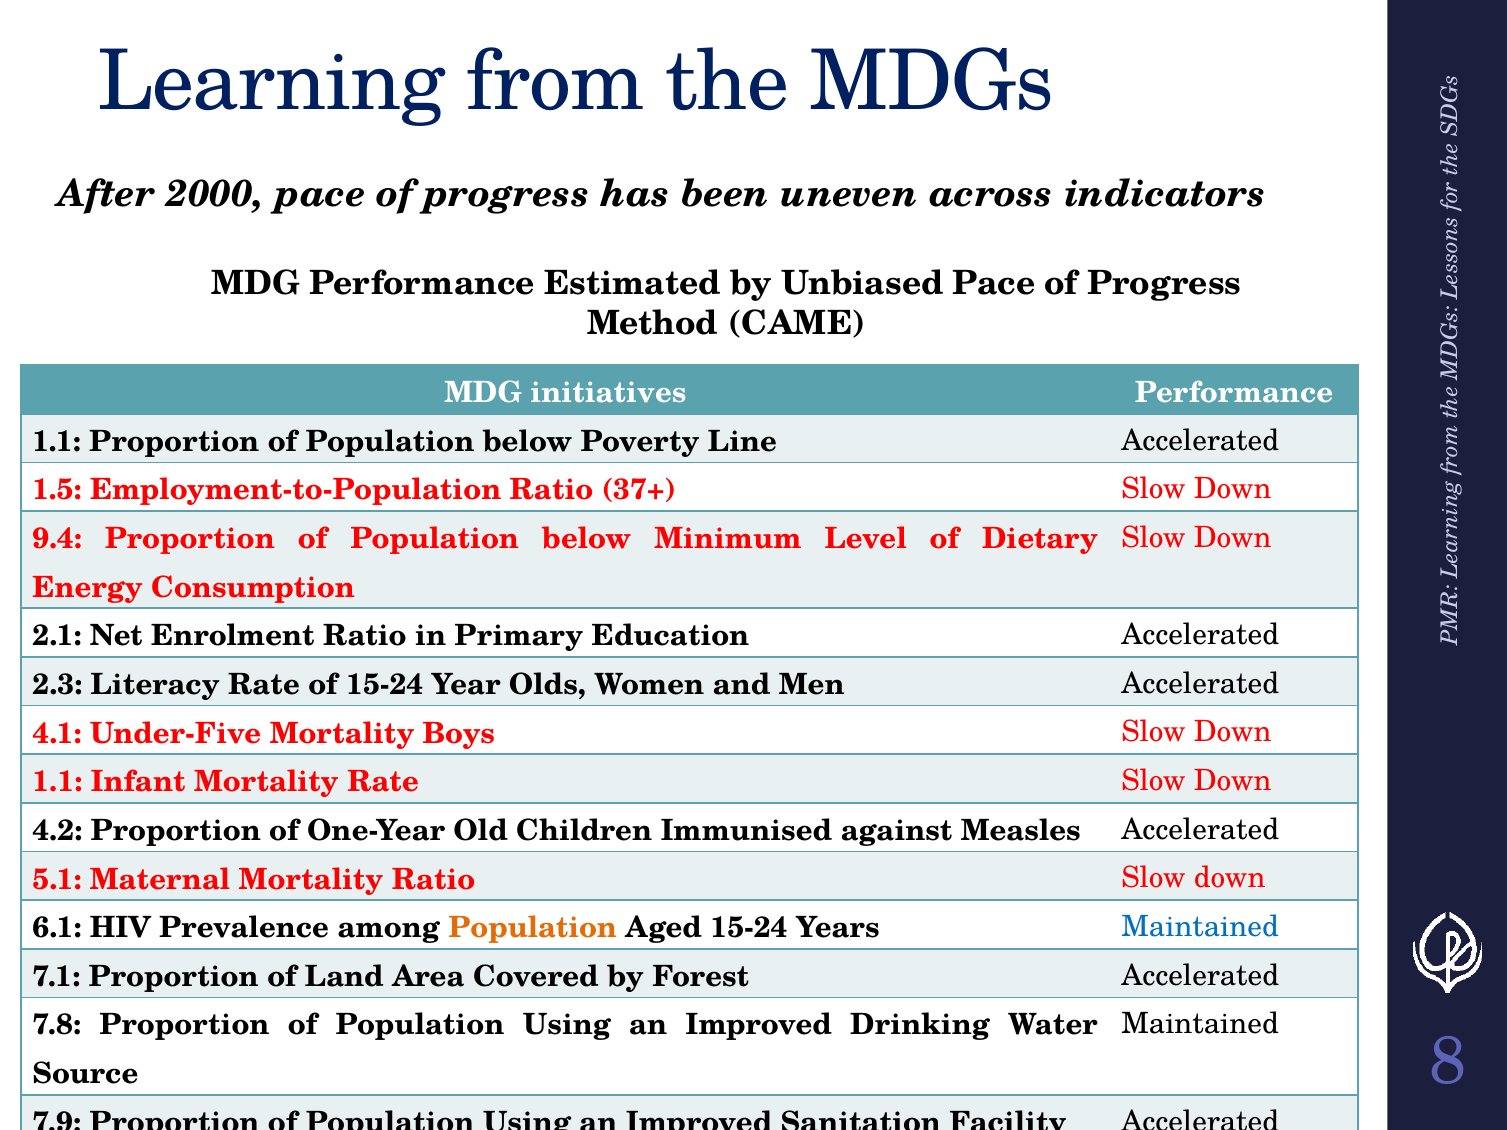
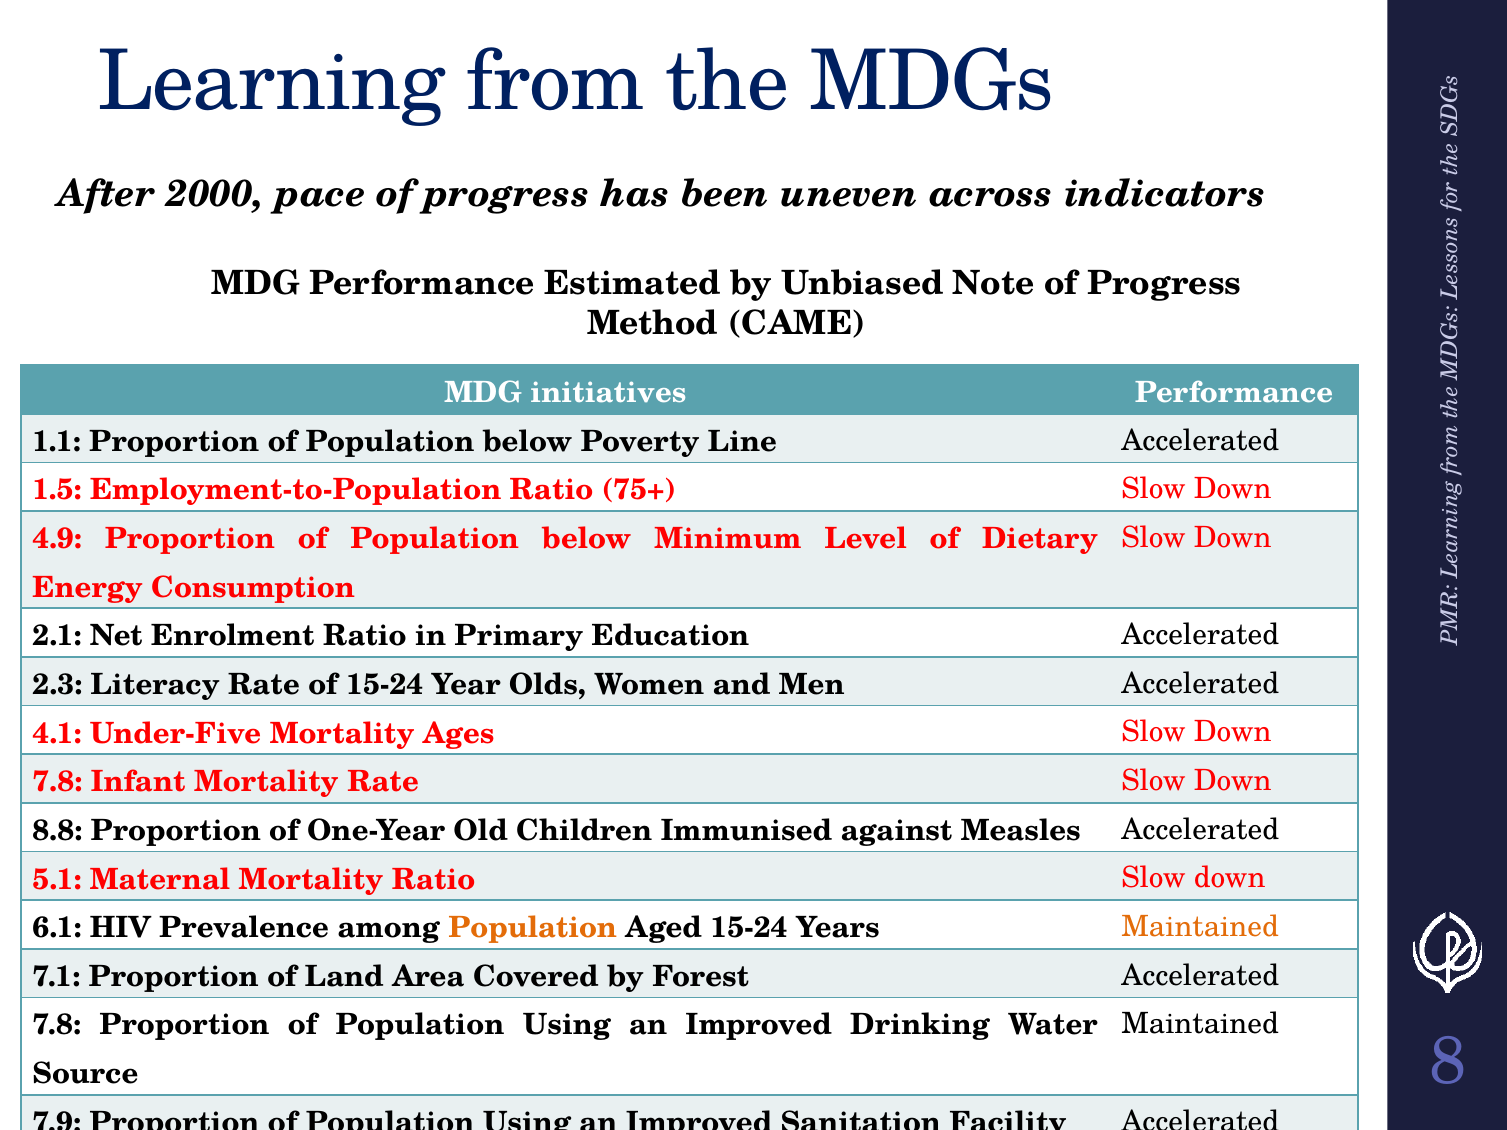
Unbiased Pace: Pace -> Note
37+: 37+ -> 75+
9.4: 9.4 -> 4.9
Boys: Boys -> Ages
1.1 at (57, 782): 1.1 -> 7.8
4.2: 4.2 -> 8.8
Maintained at (1200, 927) colour: blue -> orange
